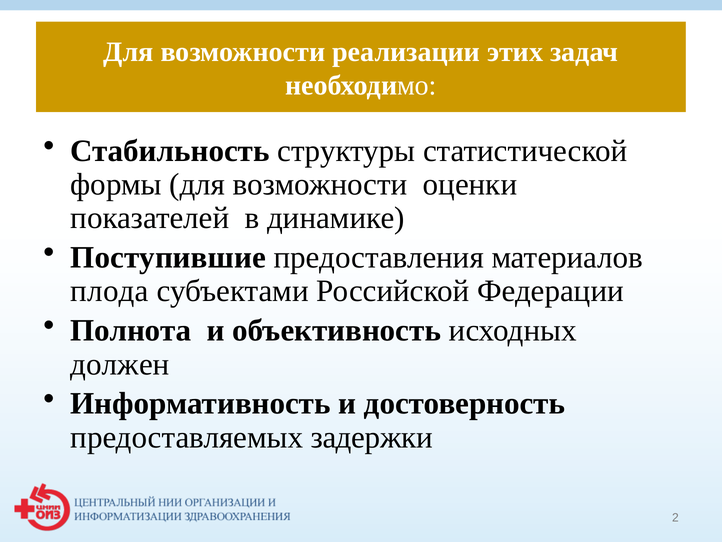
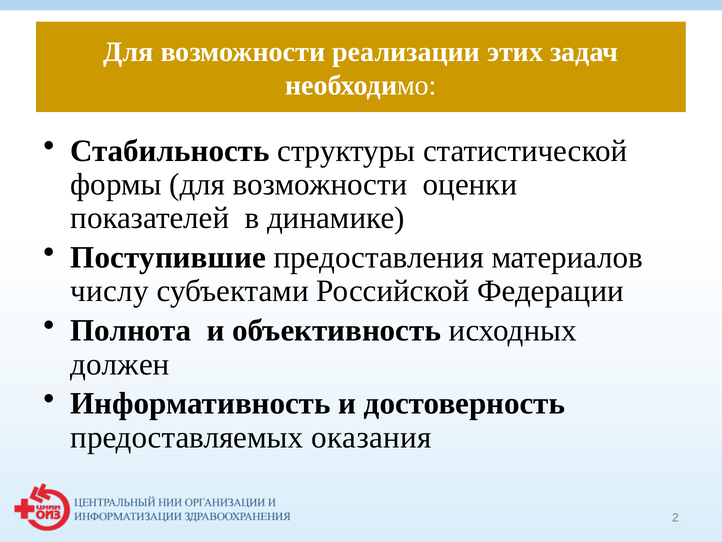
плода: плода -> числу
задержки: задержки -> оказания
